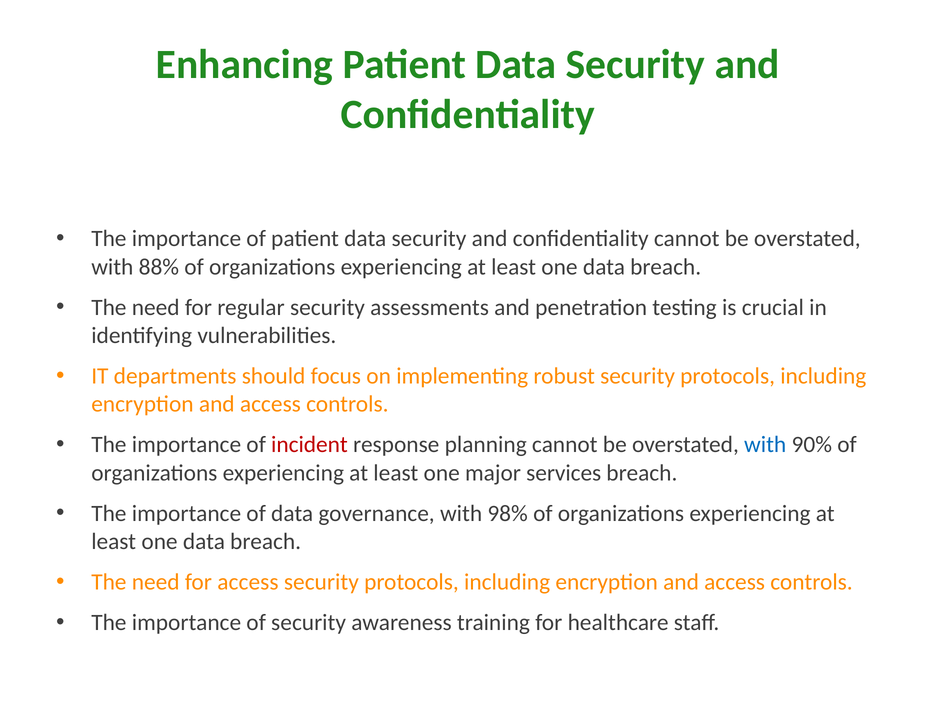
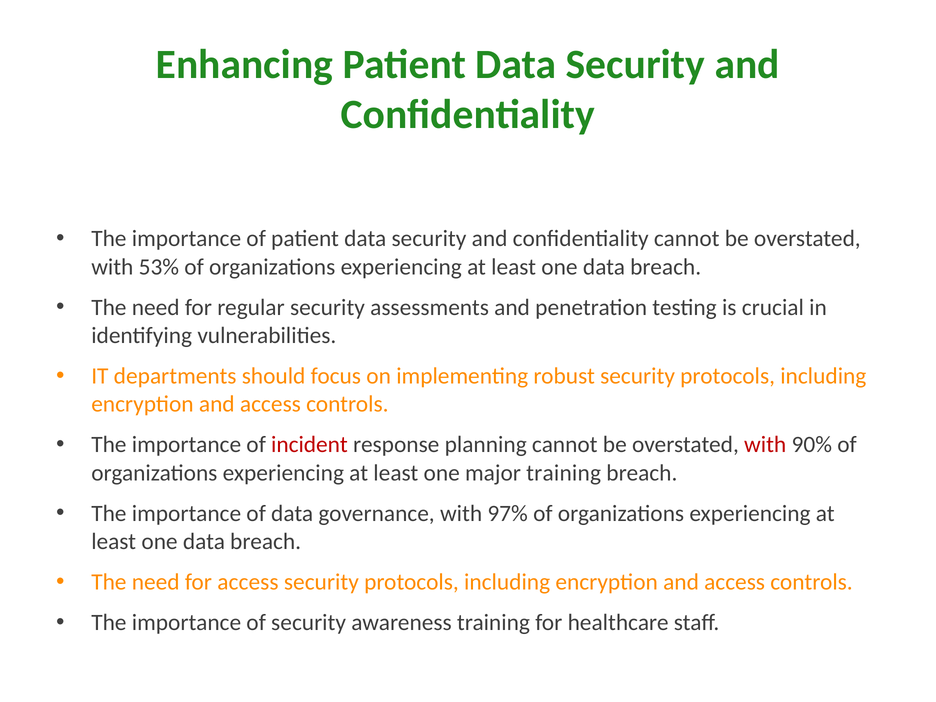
88%: 88% -> 53%
with at (765, 445) colour: blue -> red
major services: services -> training
98%: 98% -> 97%
